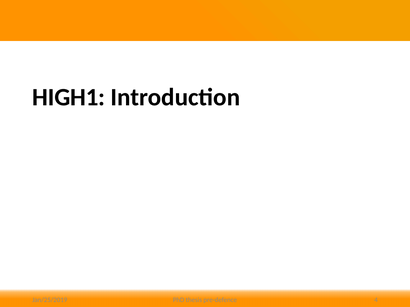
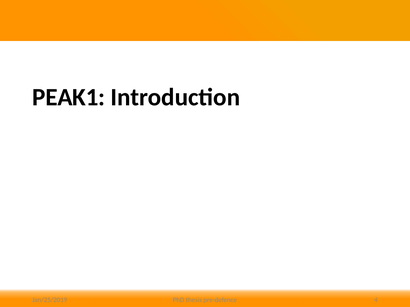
HIGH1: HIGH1 -> PEAK1
